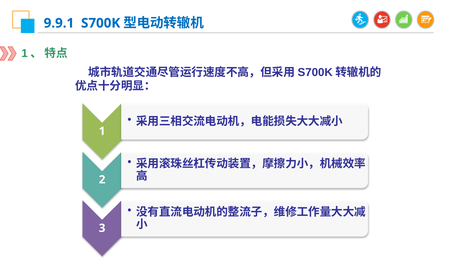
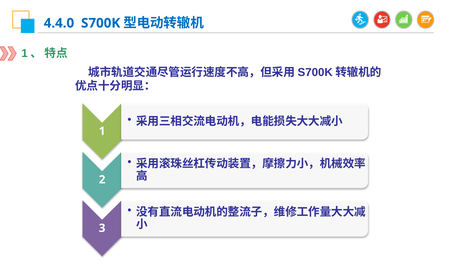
9.9.1: 9.9.1 -> 4.4.0
